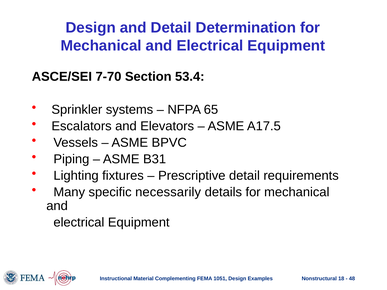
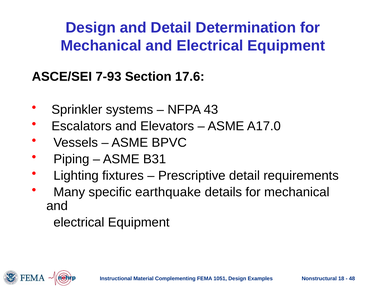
7-70: 7-70 -> 7-93
53.4: 53.4 -> 17.6
65: 65 -> 43
A17.5: A17.5 -> A17.0
necessarily: necessarily -> earthquake
